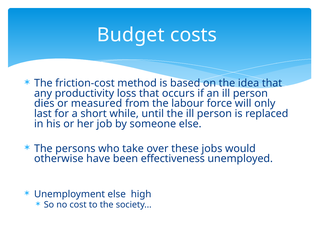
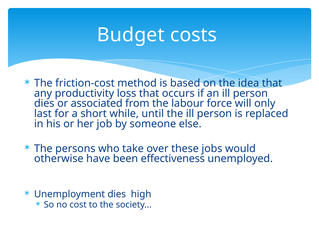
measured: measured -> associated
Unemployment else: else -> dies
